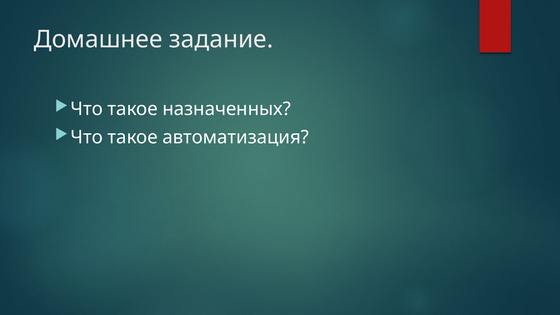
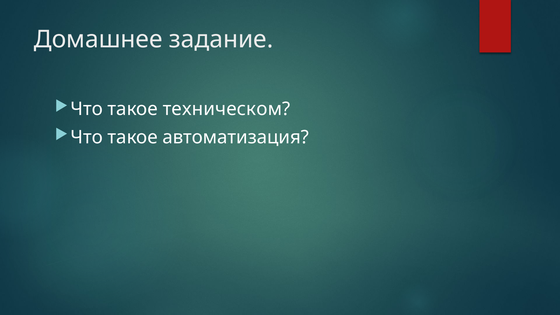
назначенных: назначенных -> техническом
